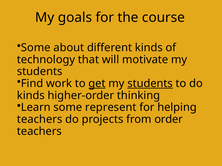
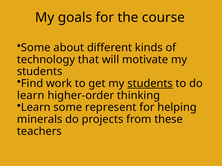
get underline: present -> none
kinds at (31, 96): kinds -> learn
teachers at (40, 120): teachers -> minerals
order: order -> these
